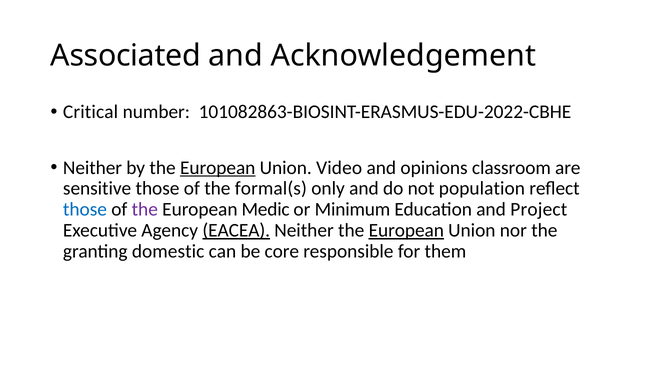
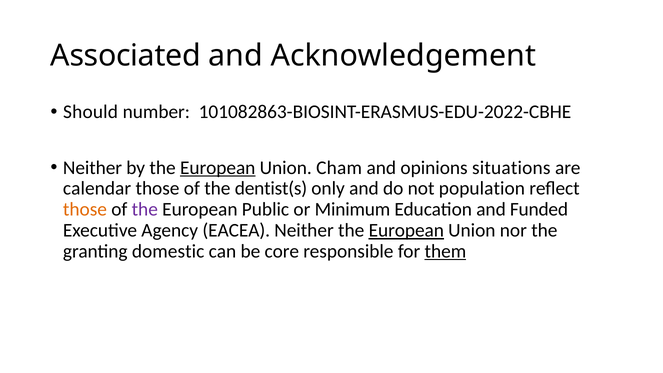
Critical: Critical -> Should
Video: Video -> Cham
classroom: classroom -> situations
sensitive: sensitive -> calendar
formal(s: formal(s -> dentist(s
those at (85, 209) colour: blue -> orange
Medic: Medic -> Public
Project: Project -> Funded
EACEA underline: present -> none
them underline: none -> present
